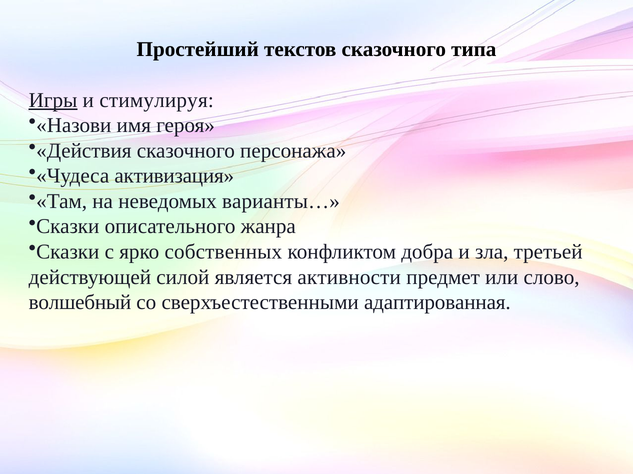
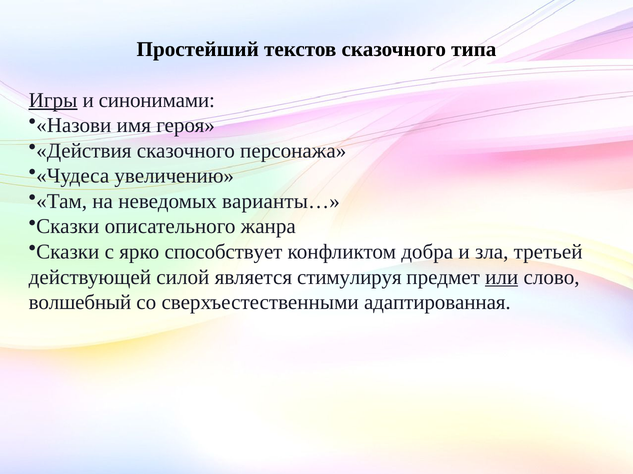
стимулируя: стимулируя -> синонимами
активизация: активизация -> увеличению
собственных: собственных -> способствует
активности: активности -> стимулируя
или underline: none -> present
